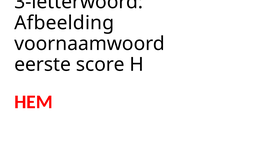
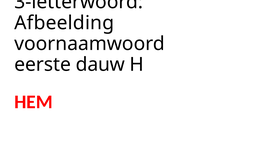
score: score -> dauw
